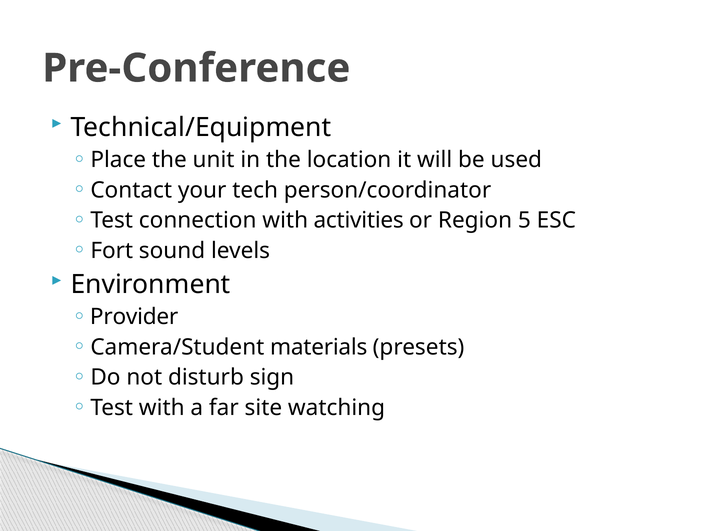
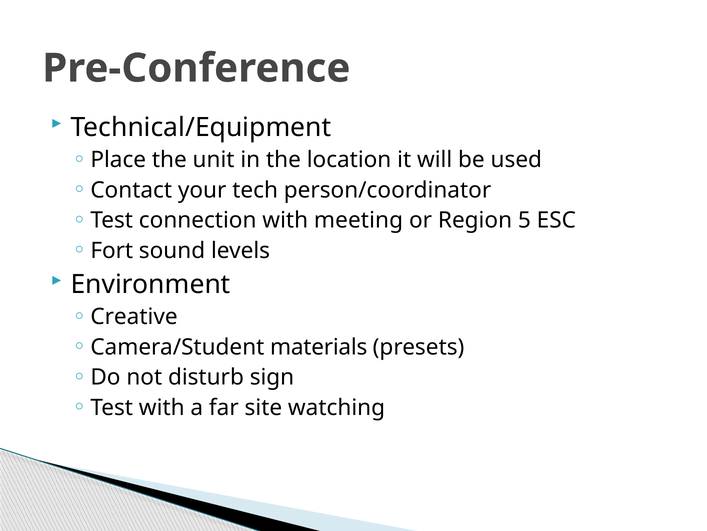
activities: activities -> meeting
Provider: Provider -> Creative
